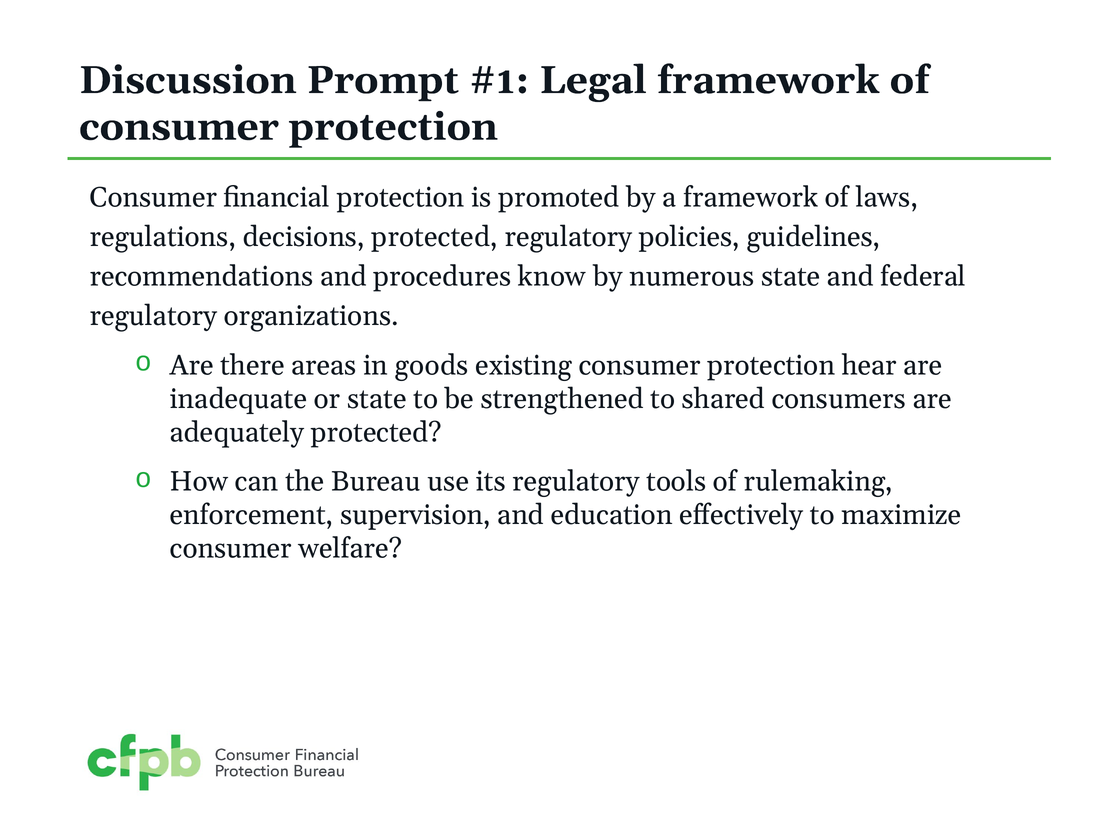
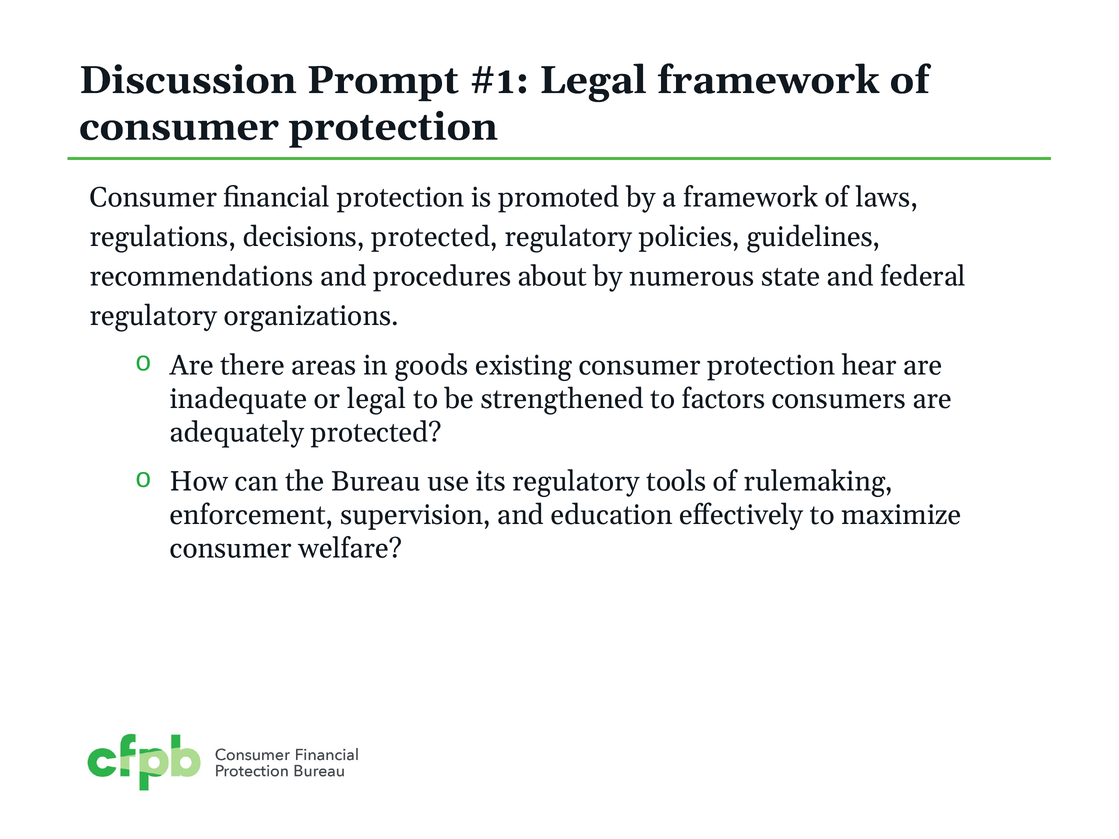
know: know -> about
or state: state -> legal
shared: shared -> factors
